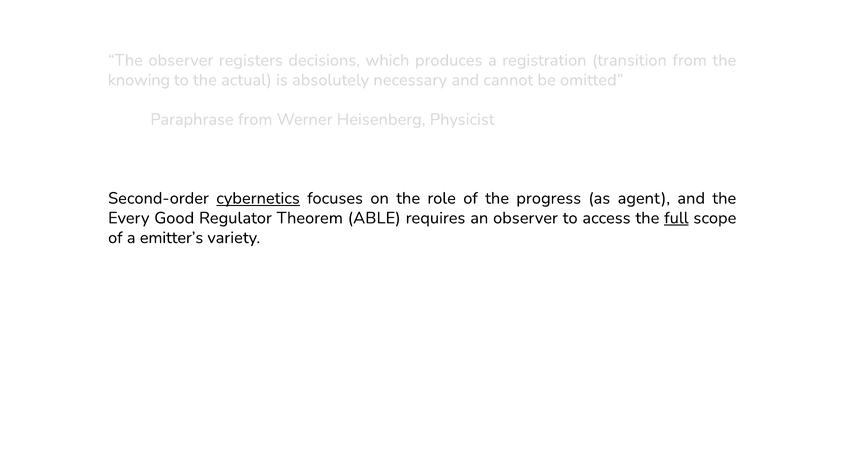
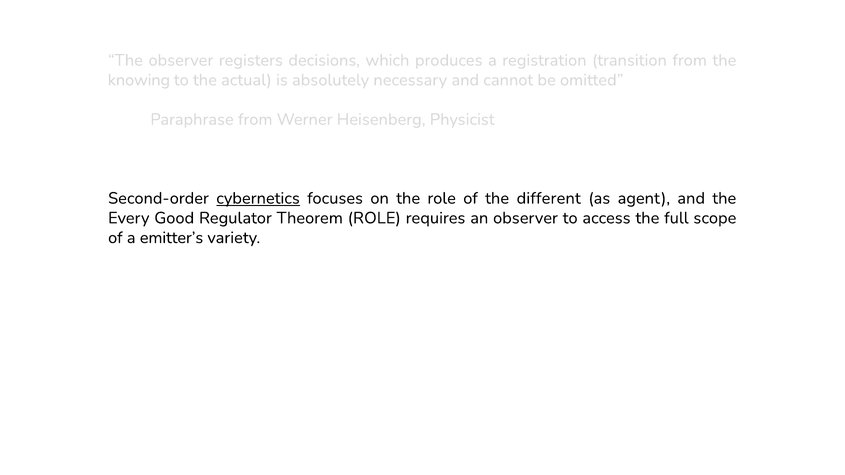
progress: progress -> different
Theorem ABLE: ABLE -> ROLE
full underline: present -> none
